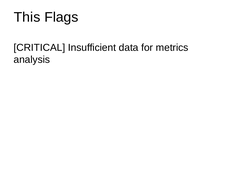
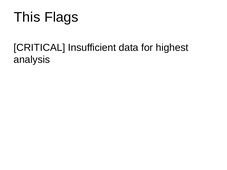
metrics: metrics -> highest
